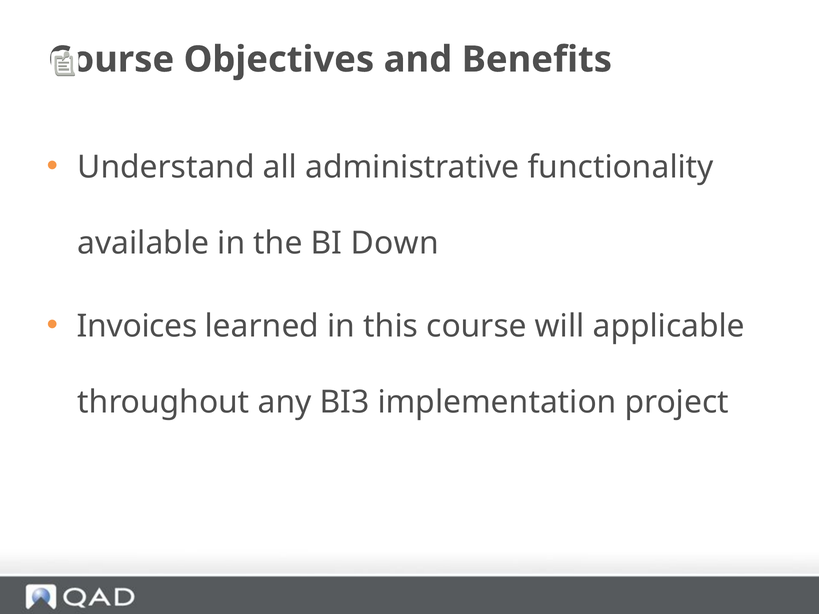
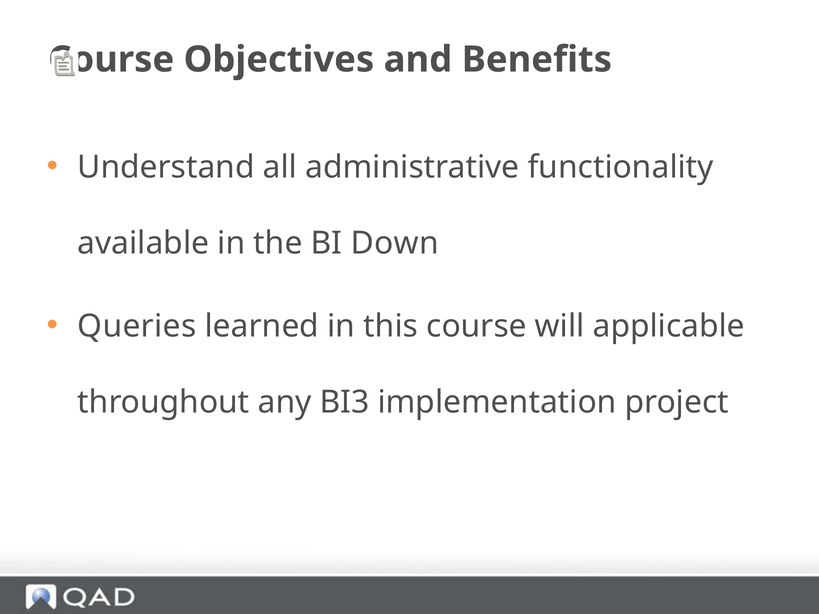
Invoices: Invoices -> Queries
